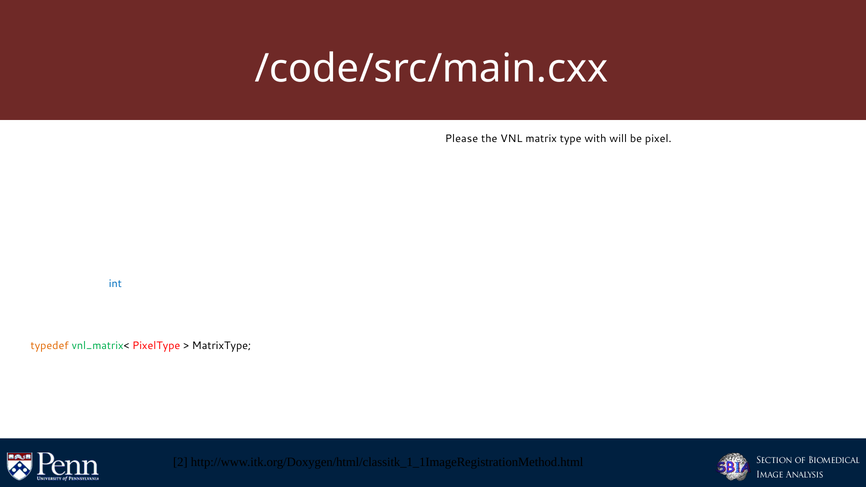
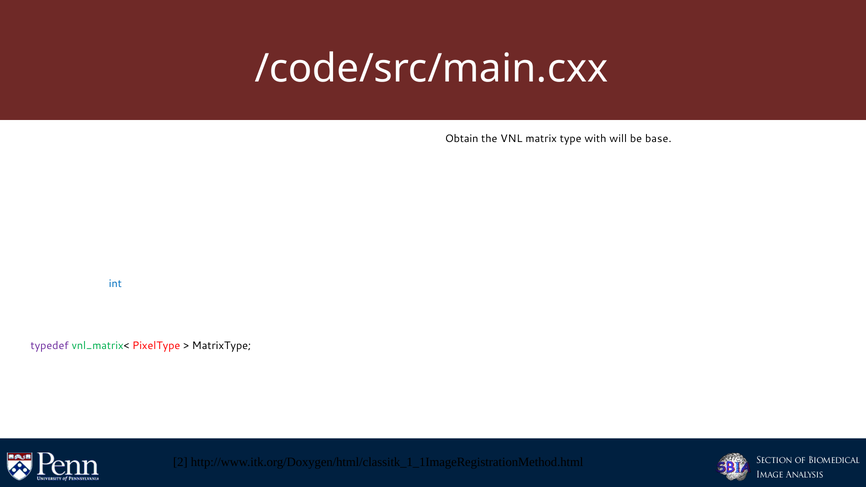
Please: Please -> Obtain
pixel: pixel -> base
typedef at (50, 346) colour: orange -> purple
